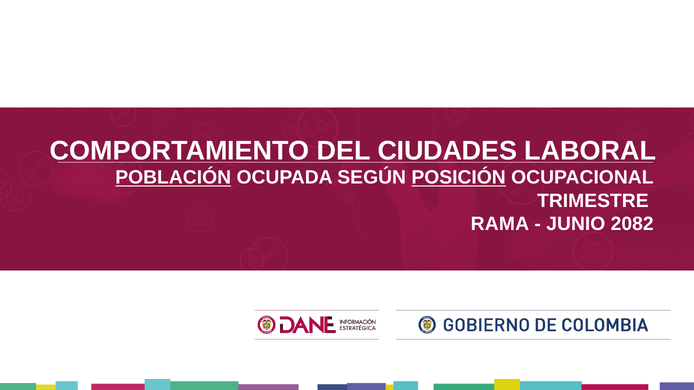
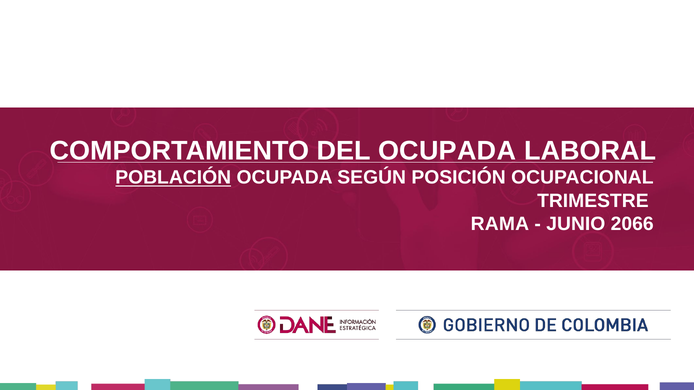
DEL CIUDADES: CIUDADES -> OCUPADA
POSICIÓN underline: present -> none
2082: 2082 -> 2066
